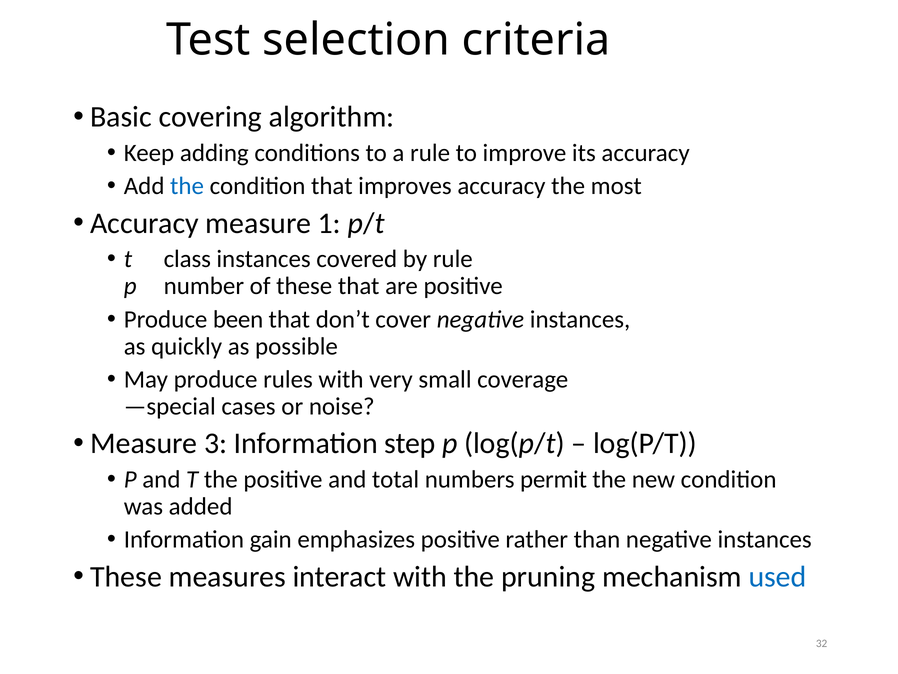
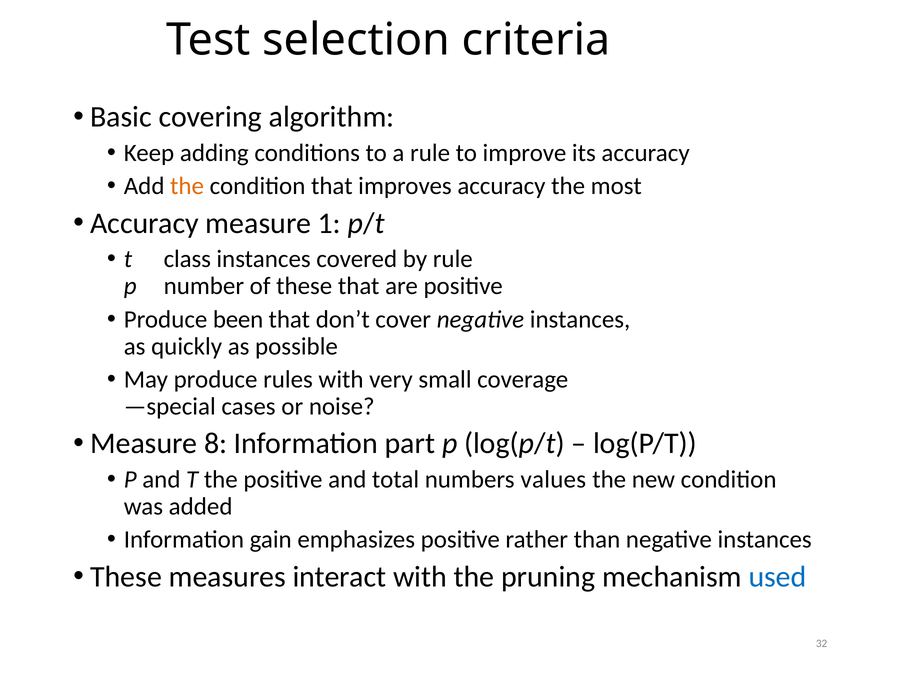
the at (187, 186) colour: blue -> orange
3: 3 -> 8
step: step -> part
permit: permit -> values
